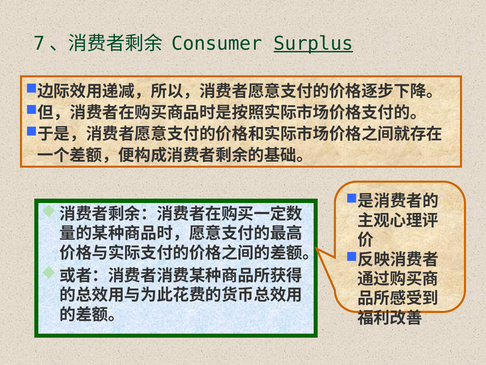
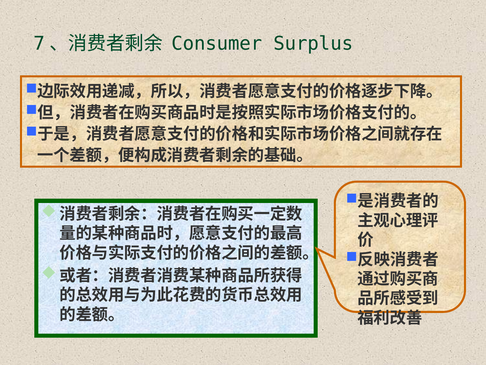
Surplus underline: present -> none
